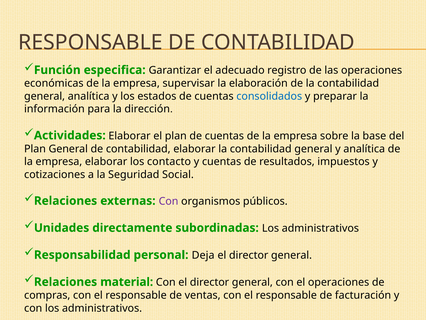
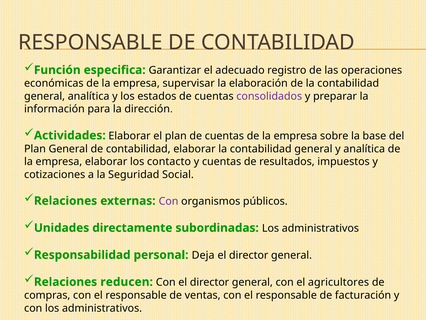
consolidados colour: blue -> purple
material: material -> reducen
el operaciones: operaciones -> agricultores
